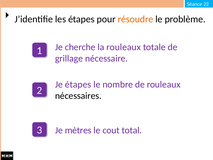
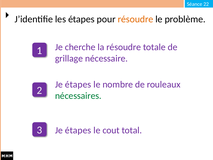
la rouleaux: rouleaux -> résoudre
nécessaires colour: black -> green
mètres at (78, 130): mètres -> étapes
